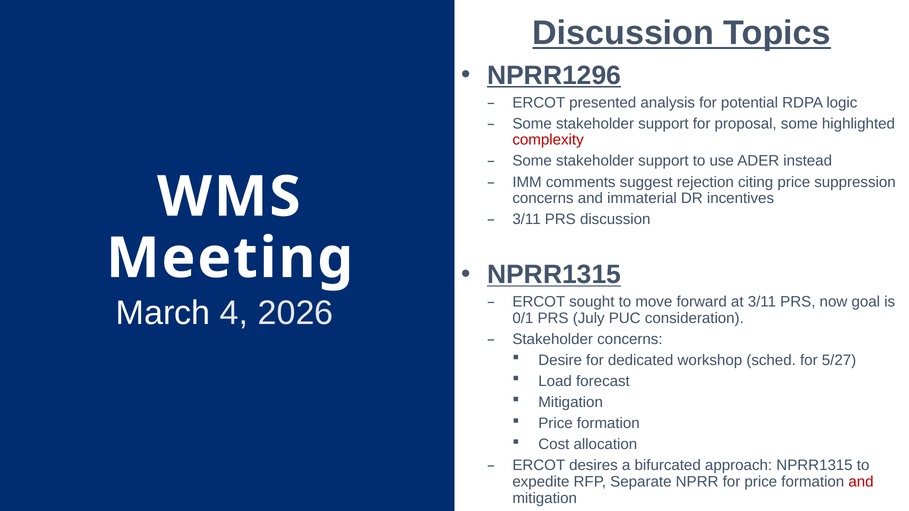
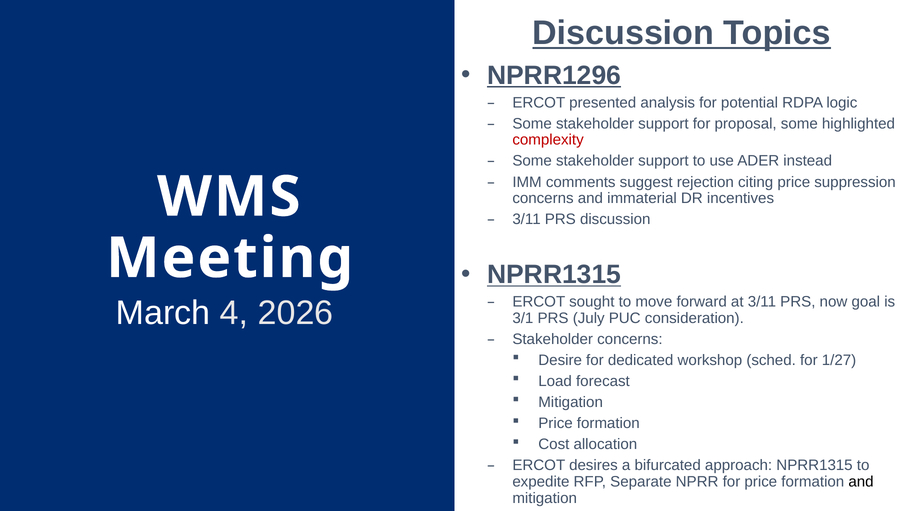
0/1: 0/1 -> 3/1
5/27: 5/27 -> 1/27
and at (861, 482) colour: red -> black
